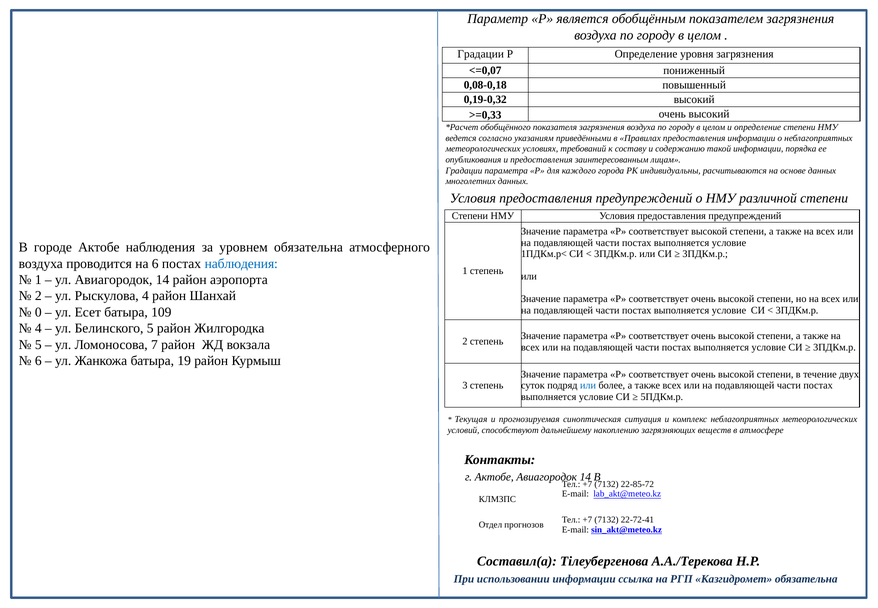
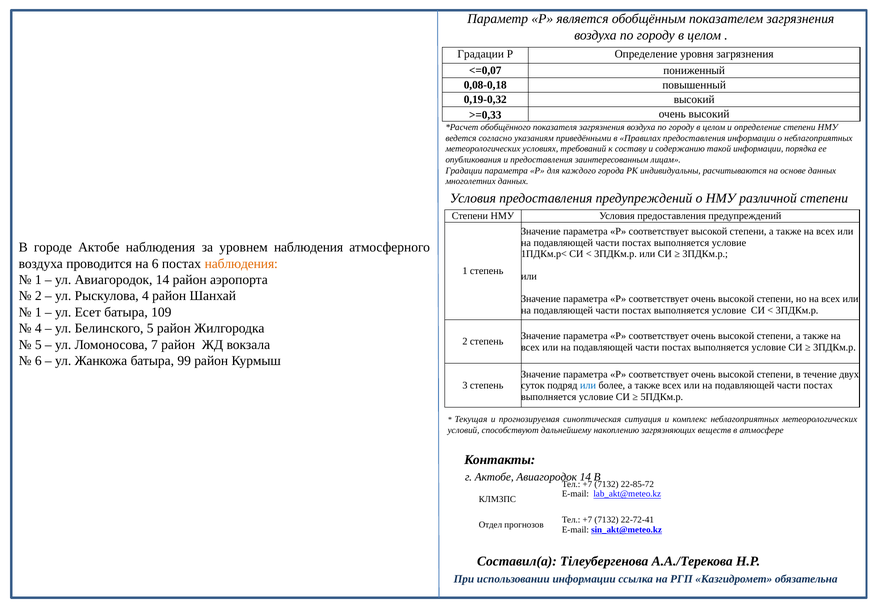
уровнем обязательна: обязательна -> наблюдения
наблюдения at (241, 264) colour: blue -> orange
0 at (38, 312): 0 -> 1
19: 19 -> 99
